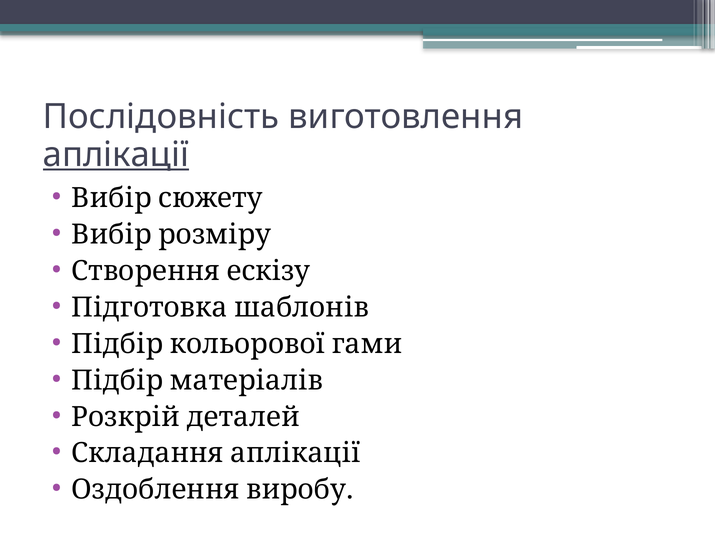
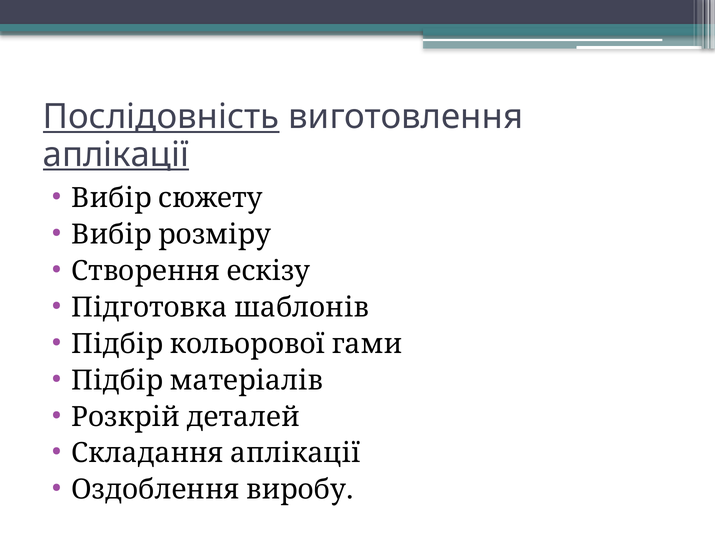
Послідовність underline: none -> present
